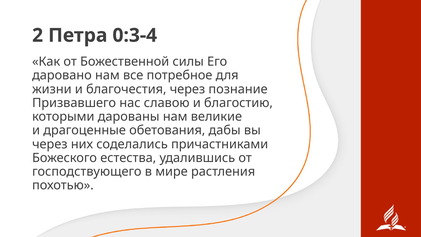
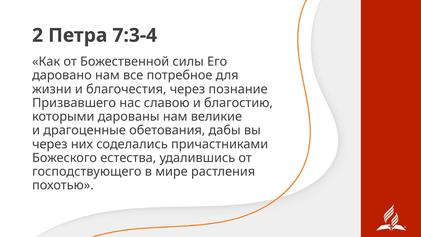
0:3-4: 0:3-4 -> 7:3-4
